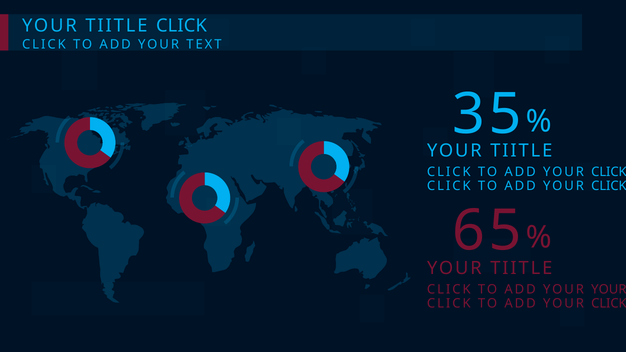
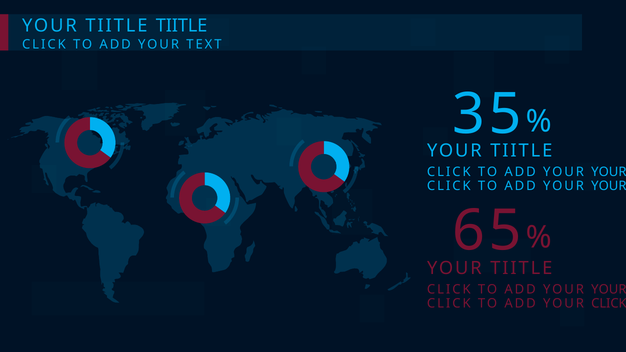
CLICK at (181, 26): CLICK -> TIITLE
CLICK at (609, 172): CLICK -> YOUR
CLICK at (609, 186): CLICK -> YOUR
